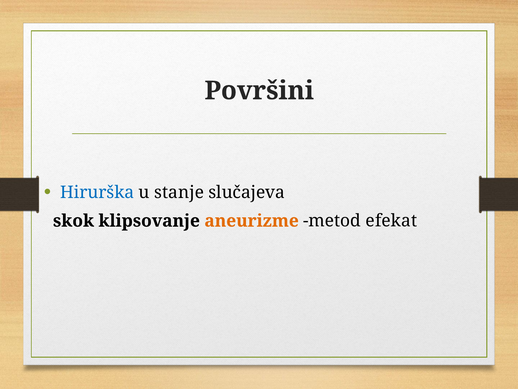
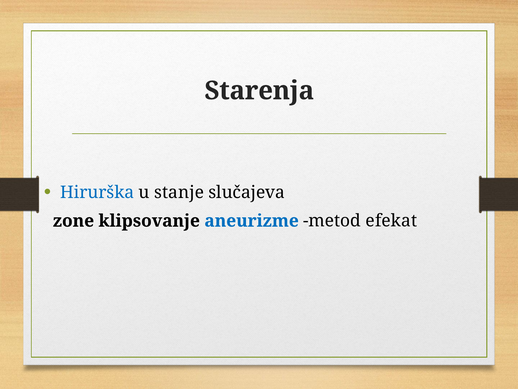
Površini: Površini -> Starenja
skok: skok -> zone
aneurizme colour: orange -> blue
